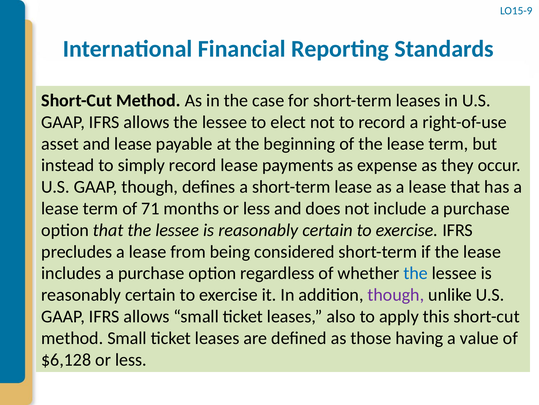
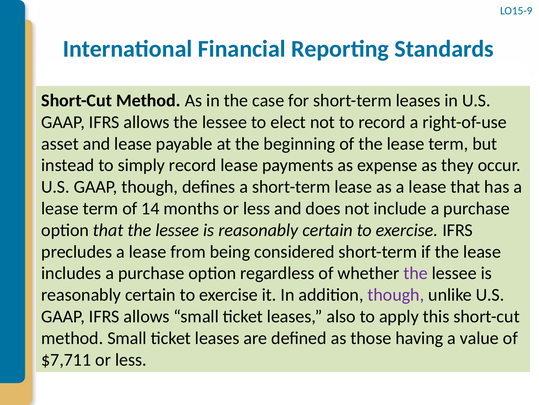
71: 71 -> 14
the at (416, 273) colour: blue -> purple
$6,128: $6,128 -> $7,711
